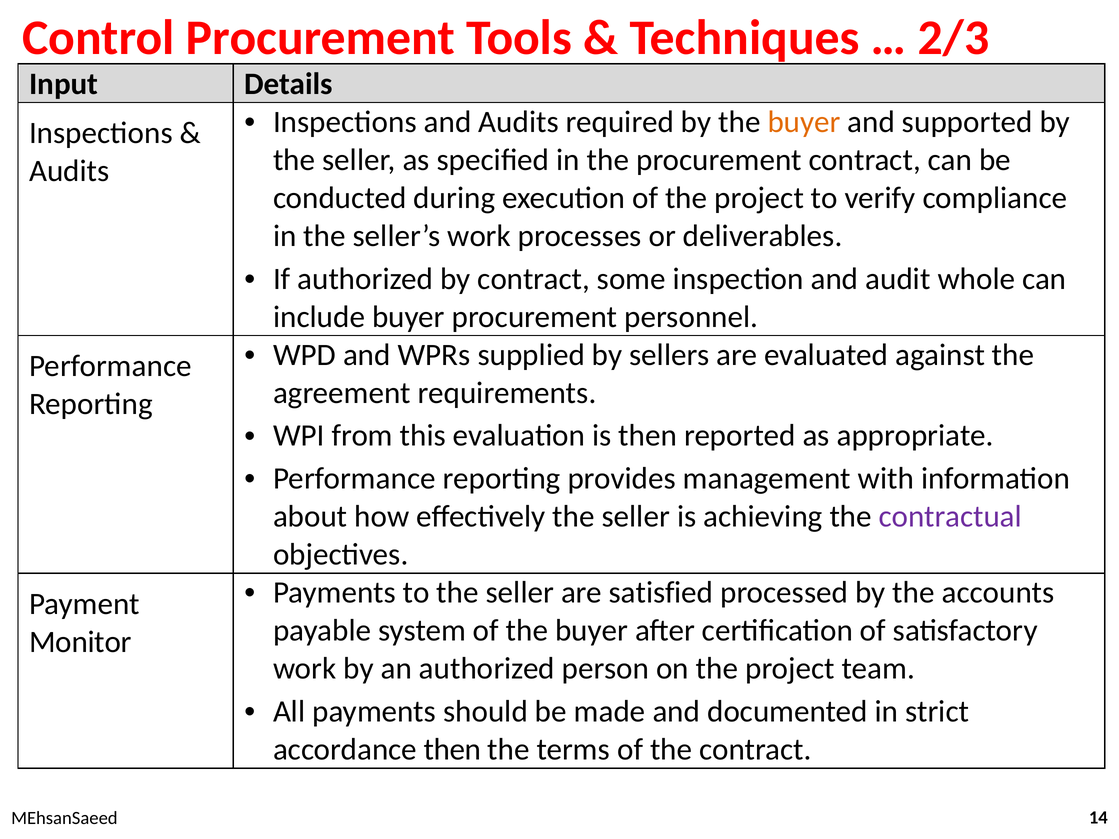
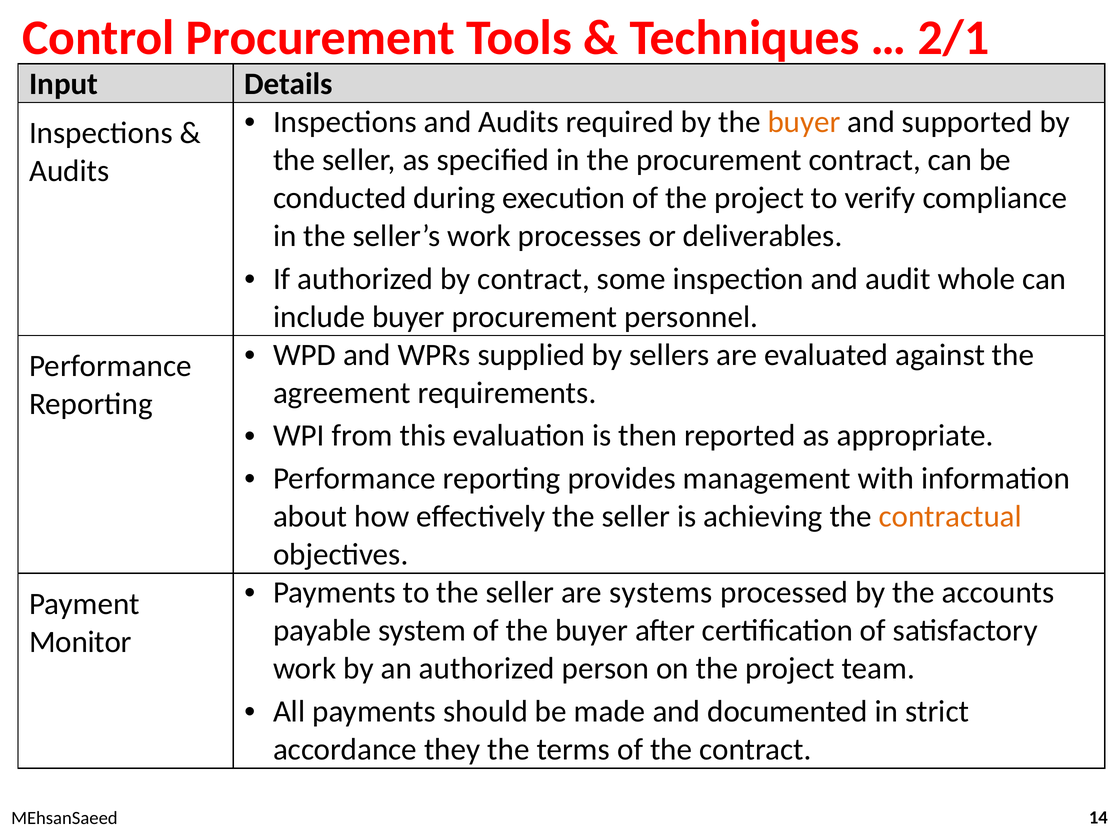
2/3: 2/3 -> 2/1
contractual colour: purple -> orange
satisfied: satisfied -> systems
accordance then: then -> they
